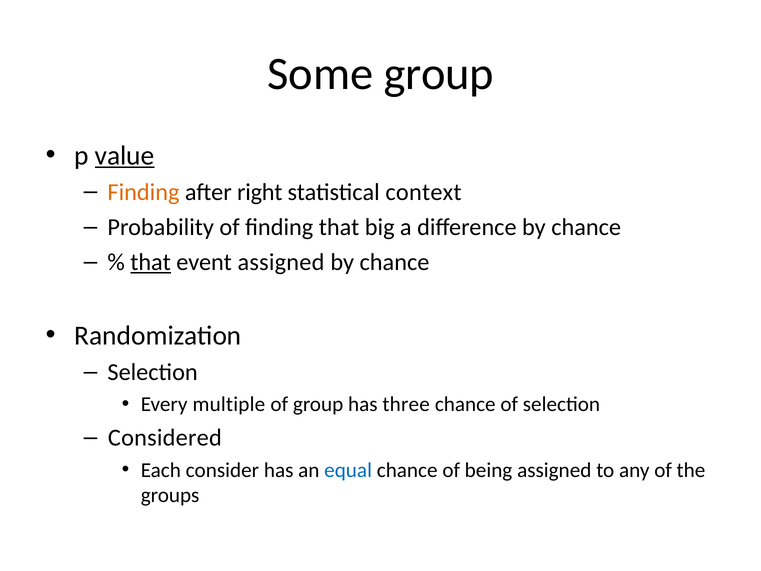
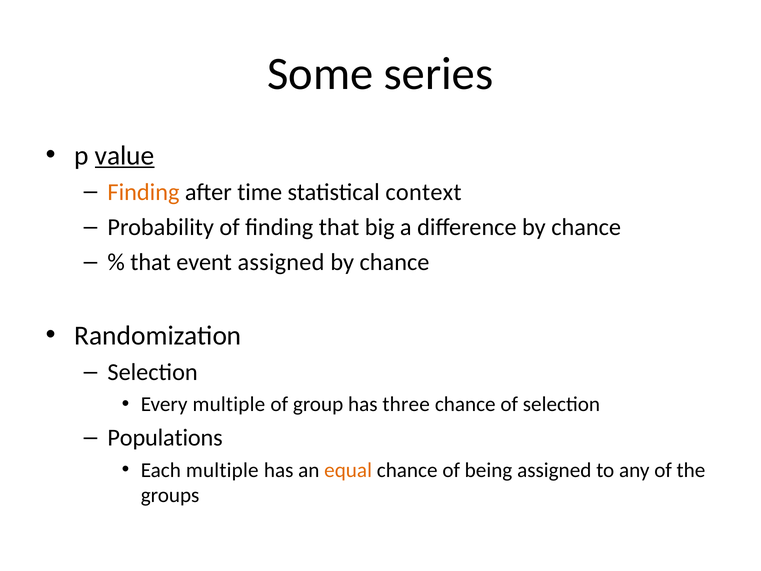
Some group: group -> series
right: right -> time
that at (151, 262) underline: present -> none
Considered: Considered -> Populations
Each consider: consider -> multiple
equal colour: blue -> orange
